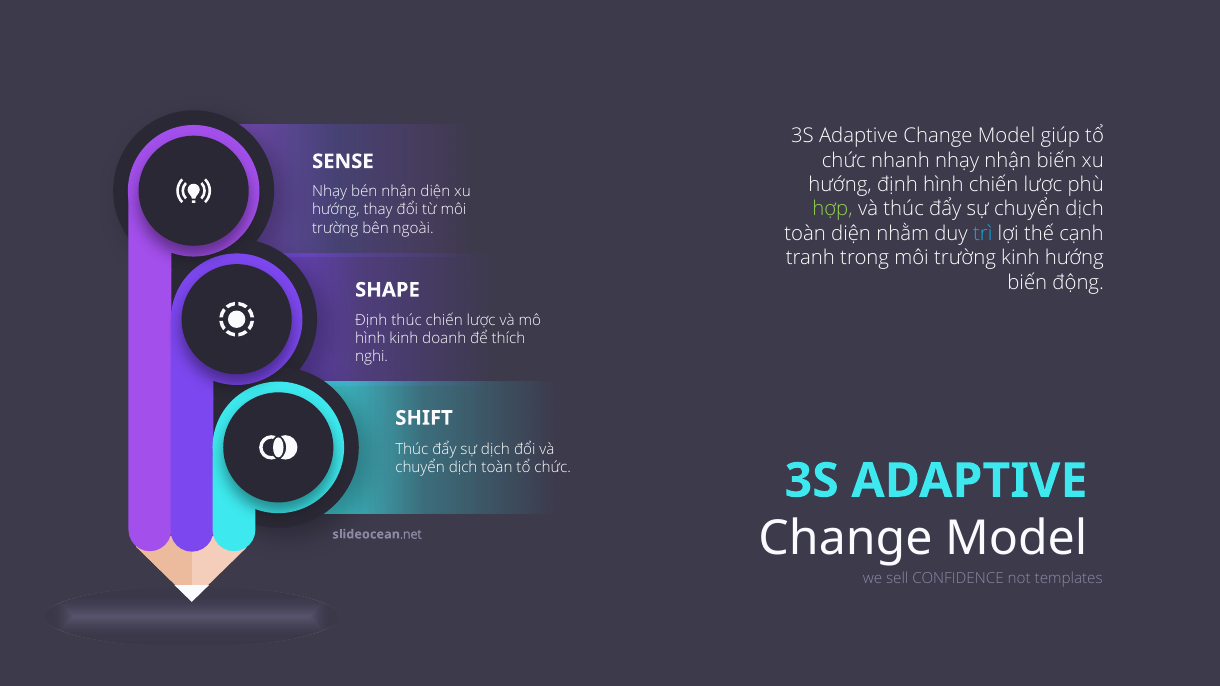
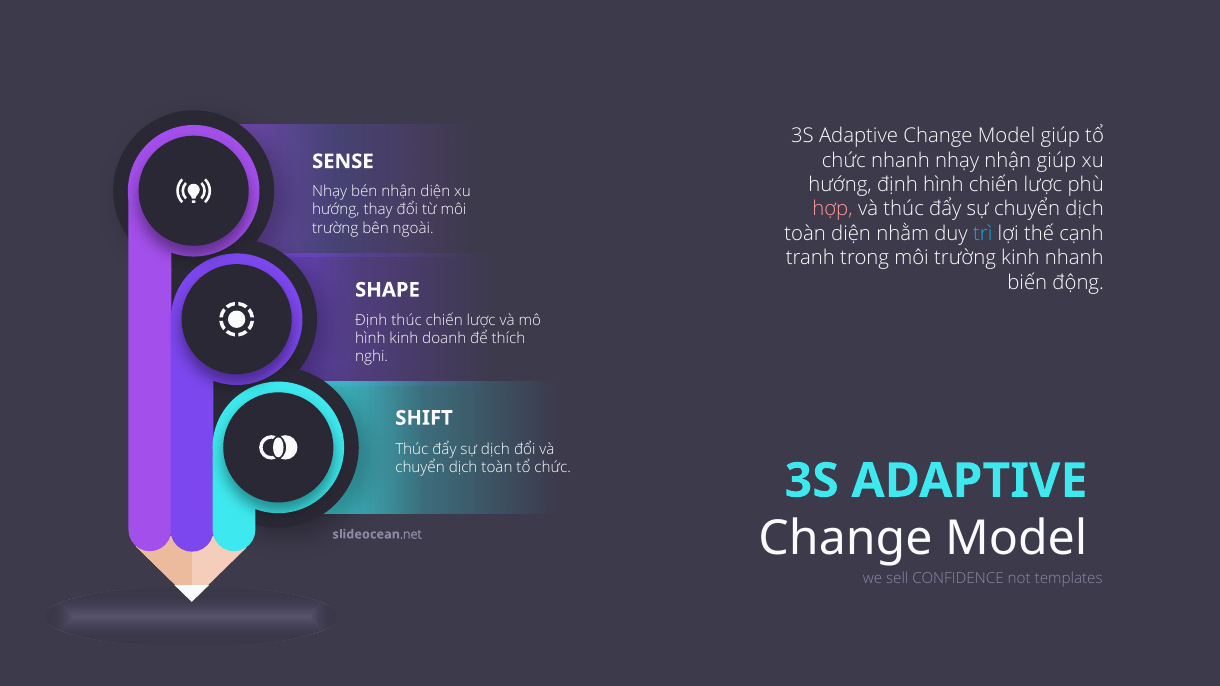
nhận biến: biến -> giúp
hợp colour: light green -> pink
kinh hướng: hướng -> nhanh
